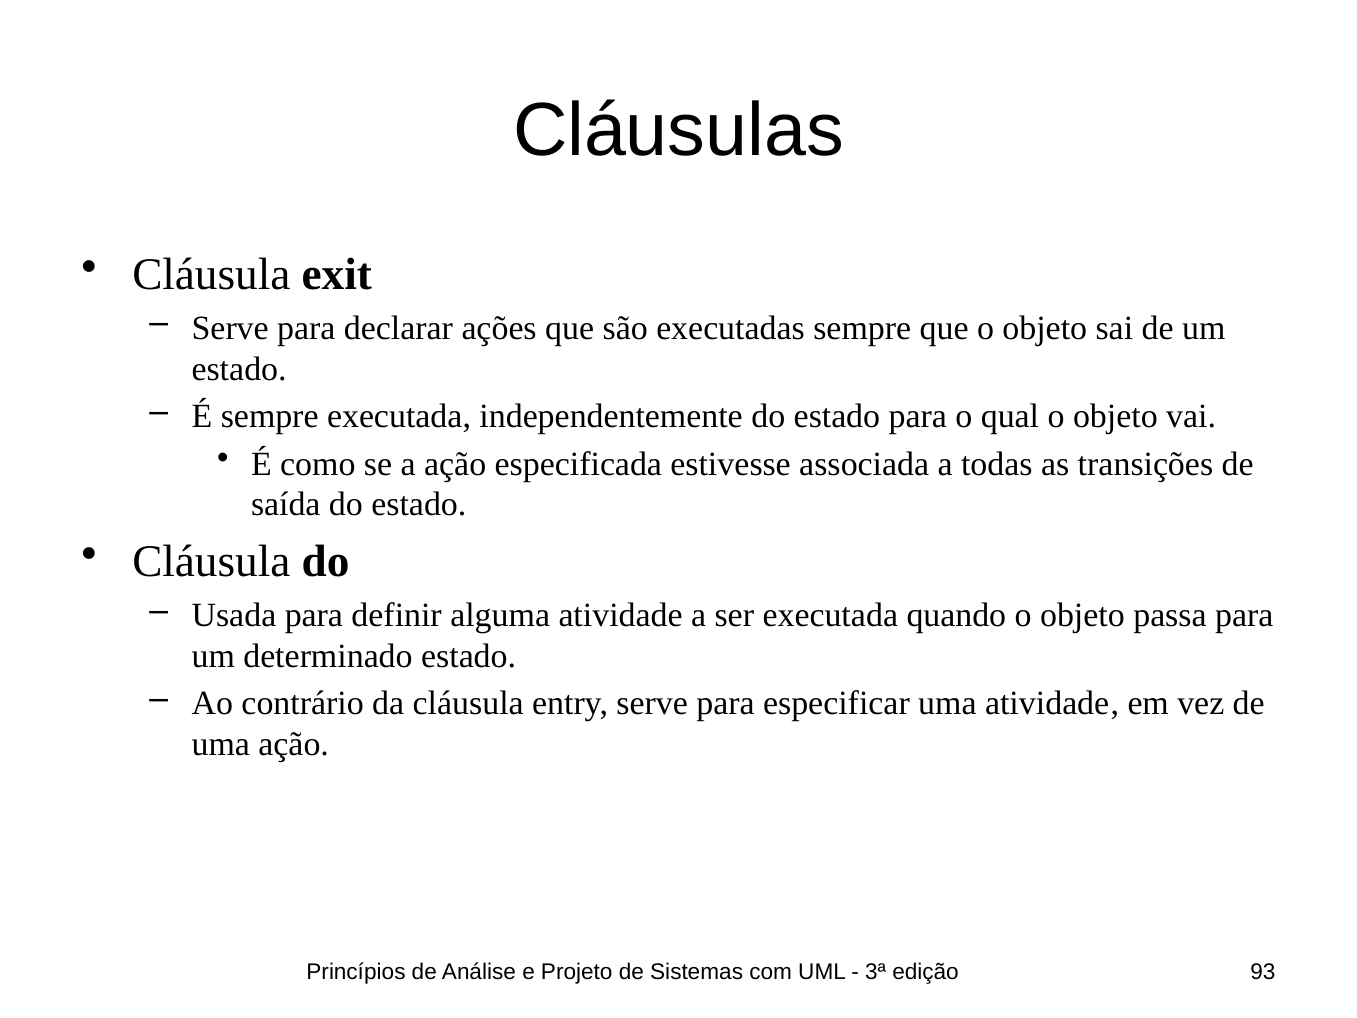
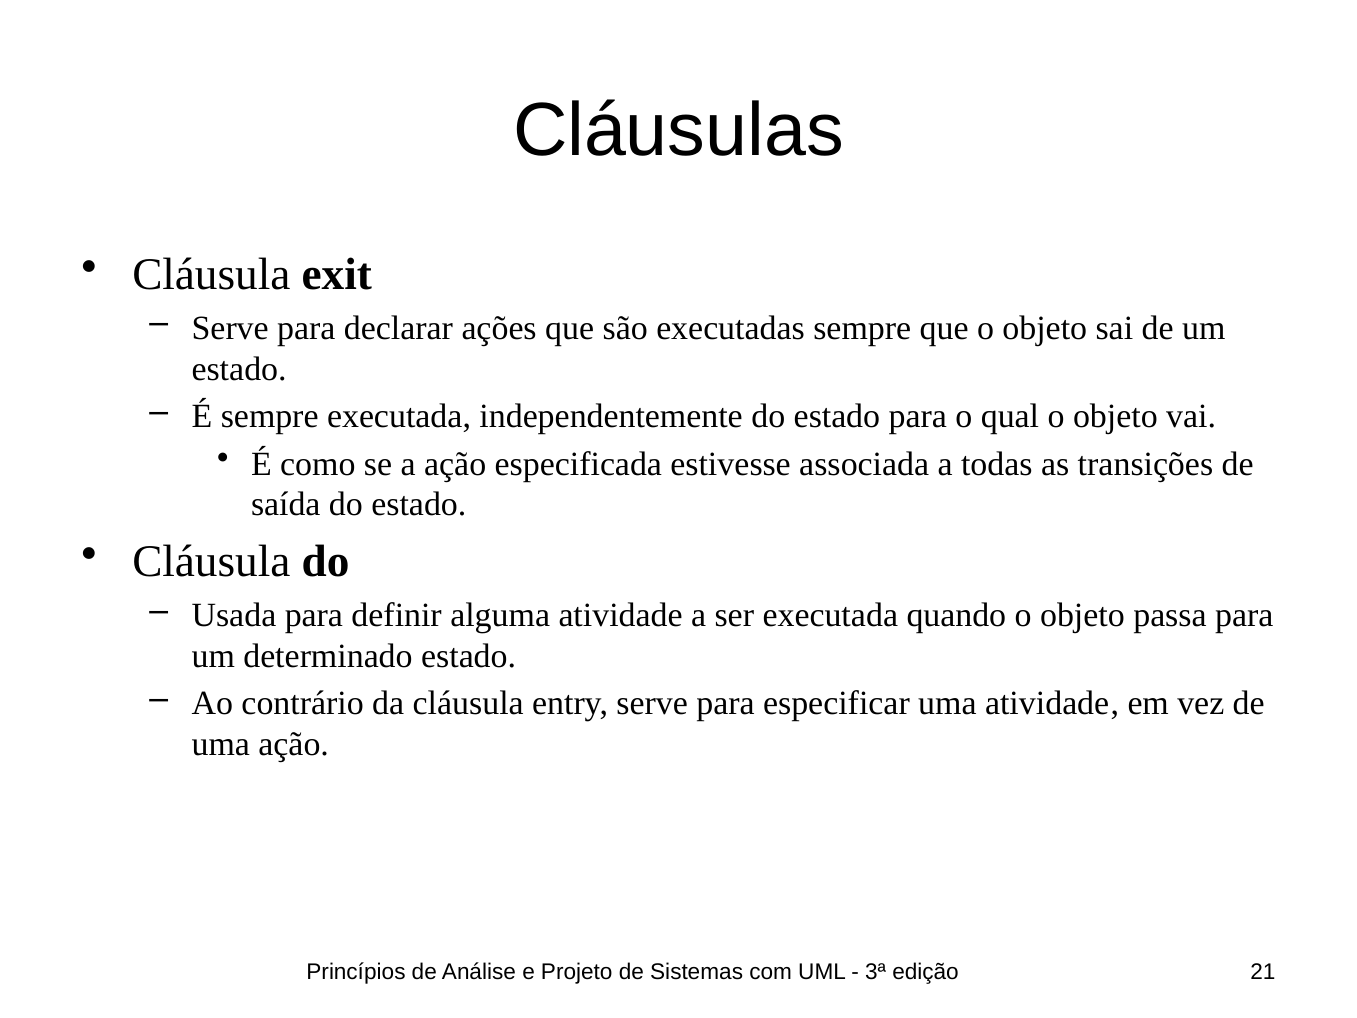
93: 93 -> 21
